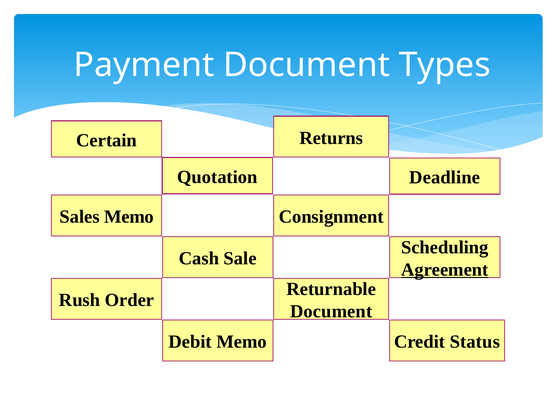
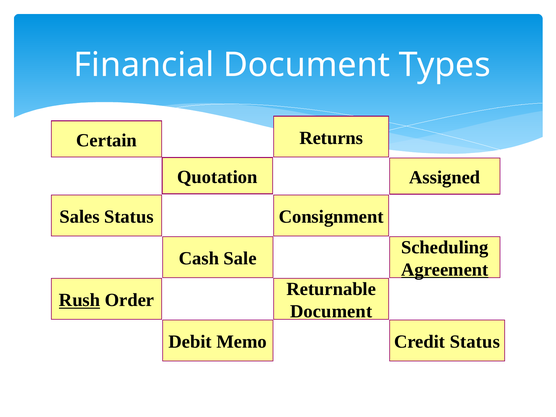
Payment: Payment -> Financial
Deadline: Deadline -> Assigned
Sales Memo: Memo -> Status
Rush underline: none -> present
